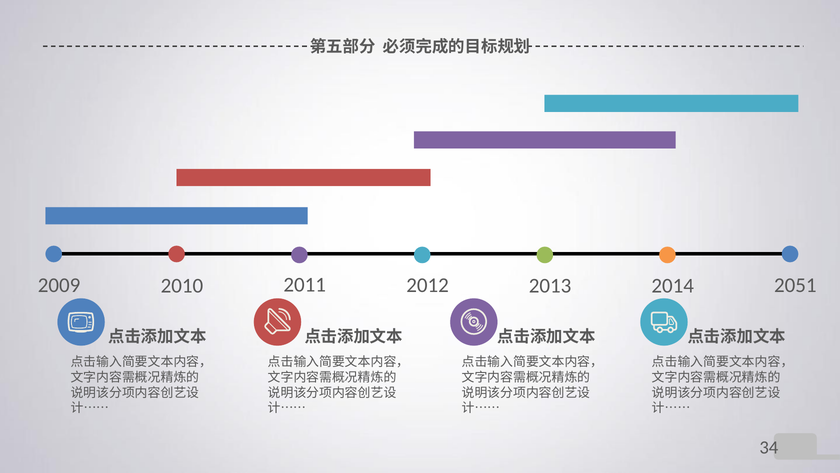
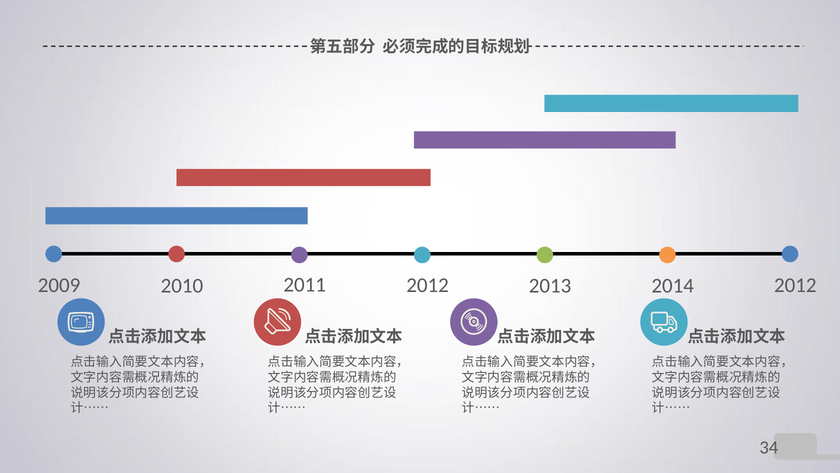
2051 at (795, 285): 2051 -> 2012
